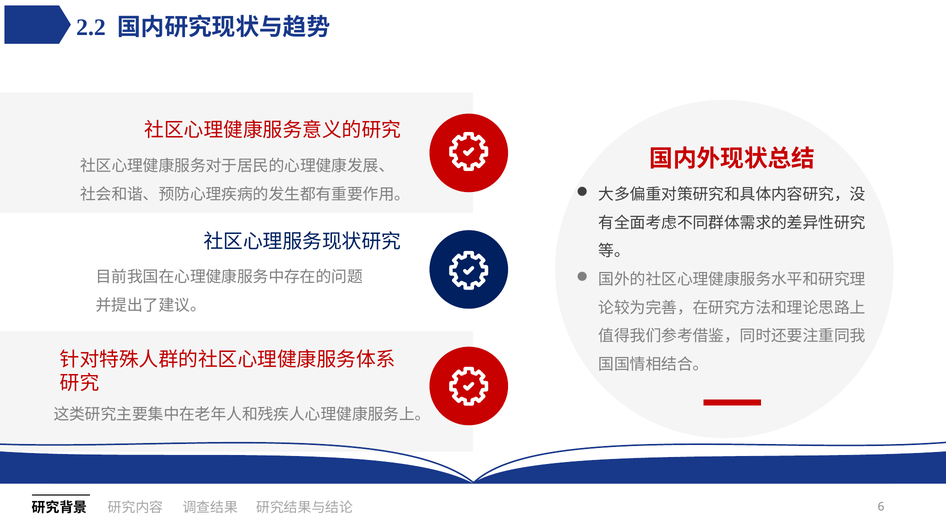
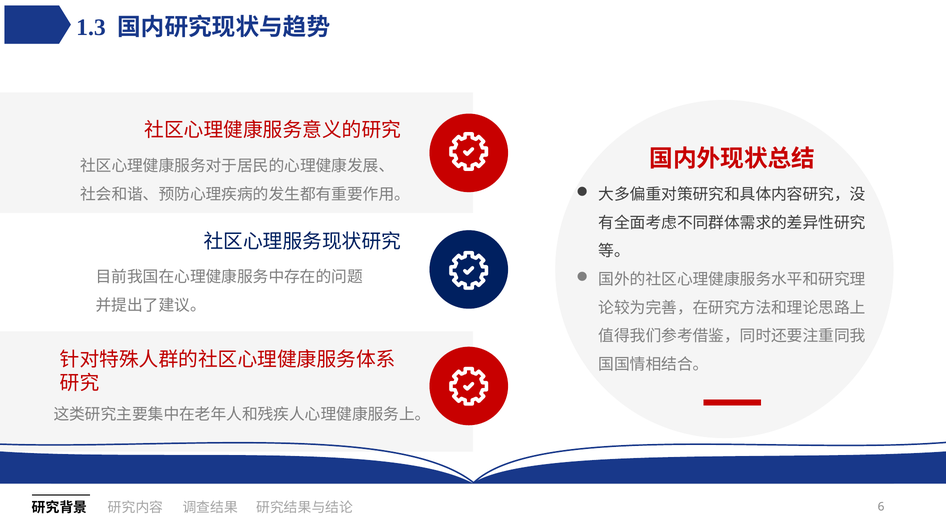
2.2: 2.2 -> 1.3
